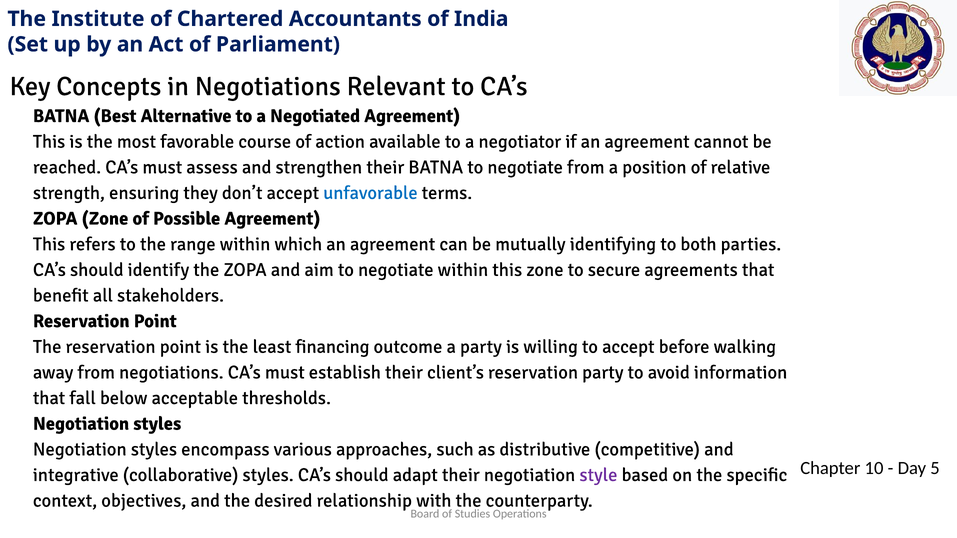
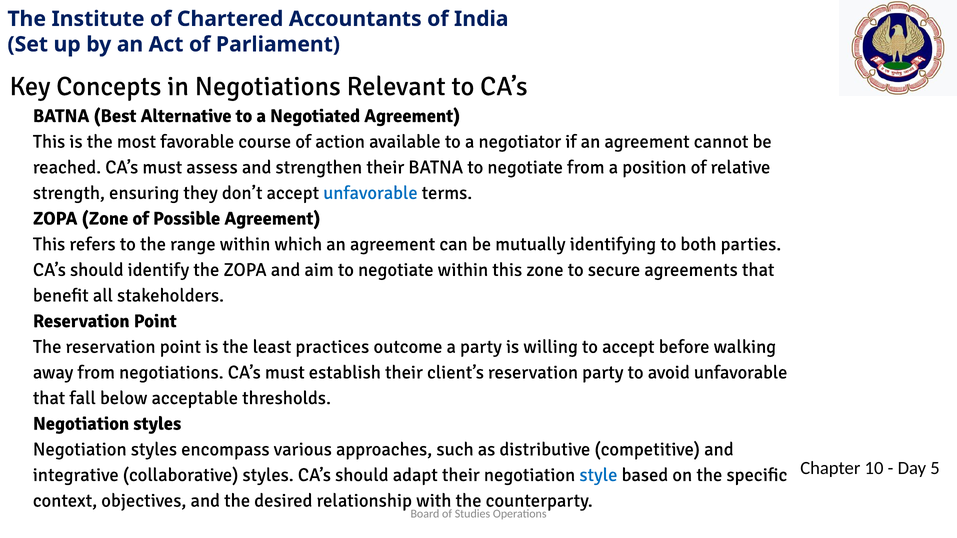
financing: financing -> practices
avoid information: information -> unfavorable
style colour: purple -> blue
